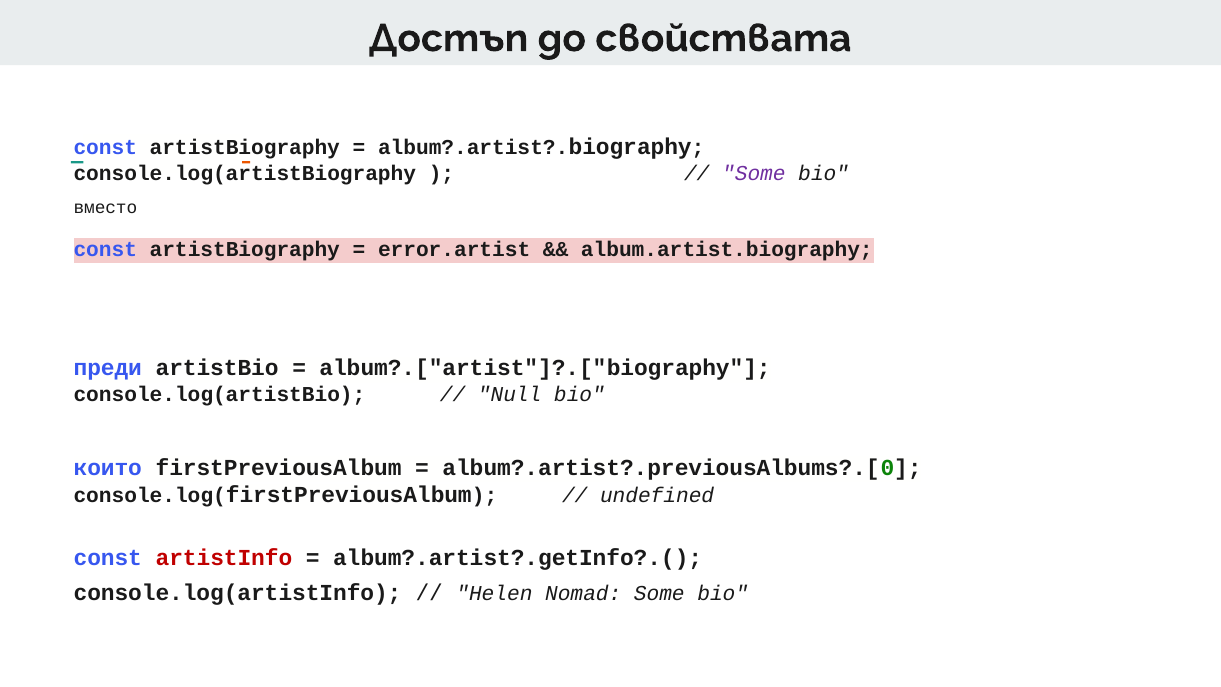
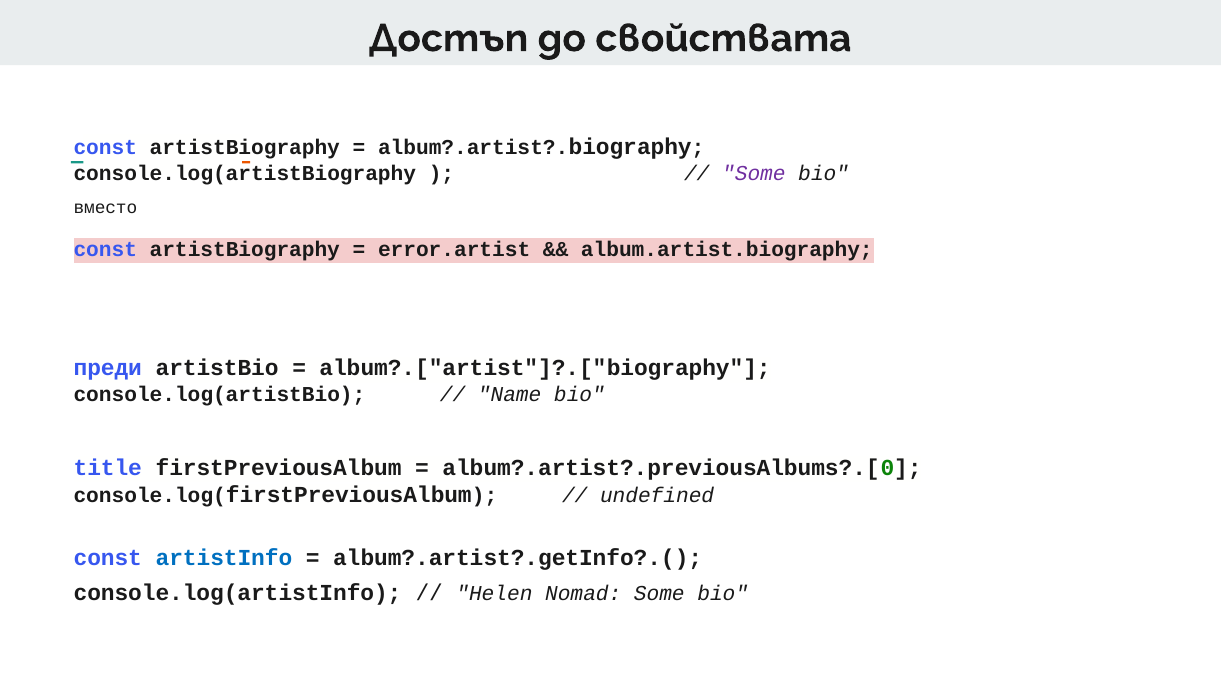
Null: Null -> Name
които: които -> title
artistInfo colour: red -> blue
